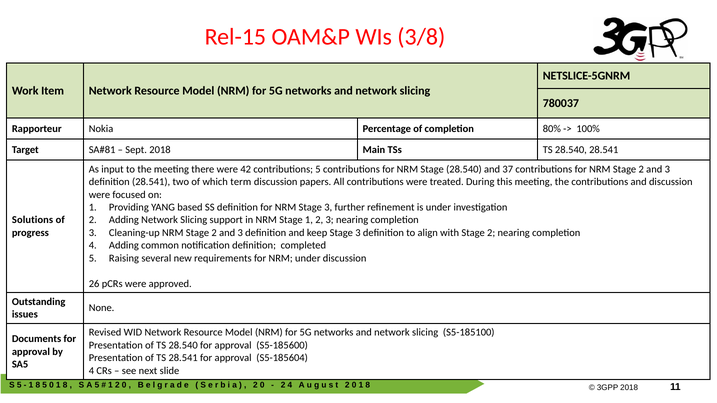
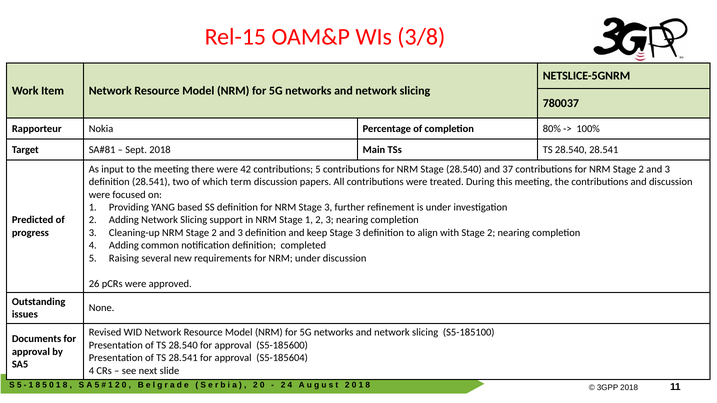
Solutions: Solutions -> Predicted
